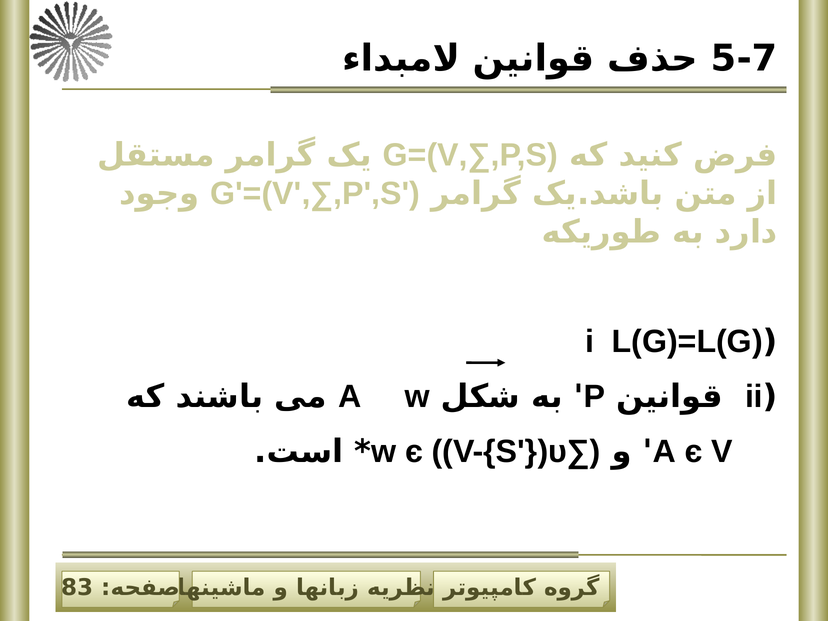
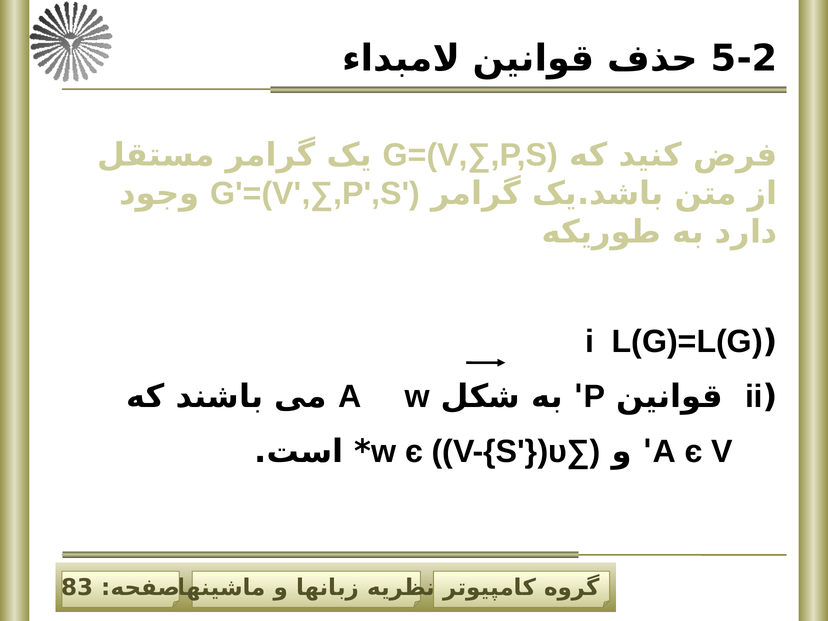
5-7: 5-7 -> 5-2
